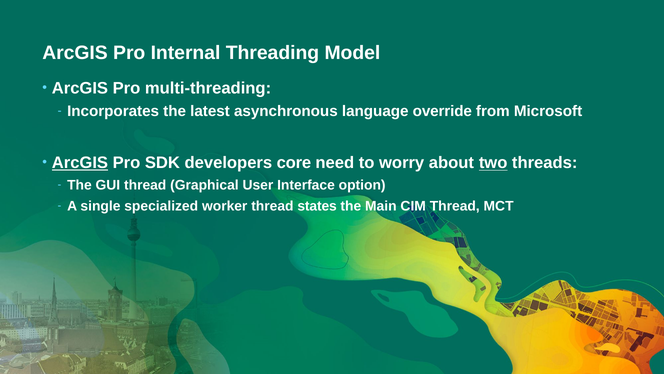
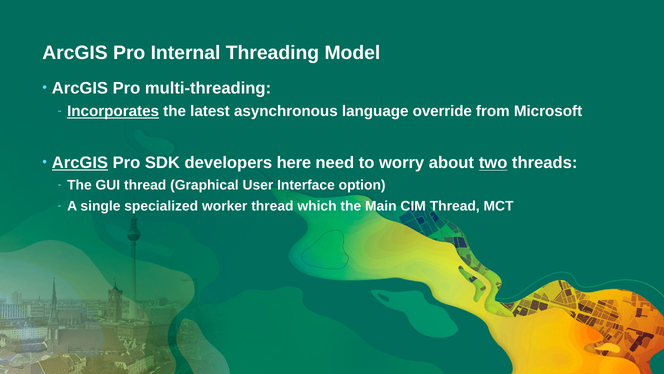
Incorporates underline: none -> present
core: core -> here
states: states -> which
